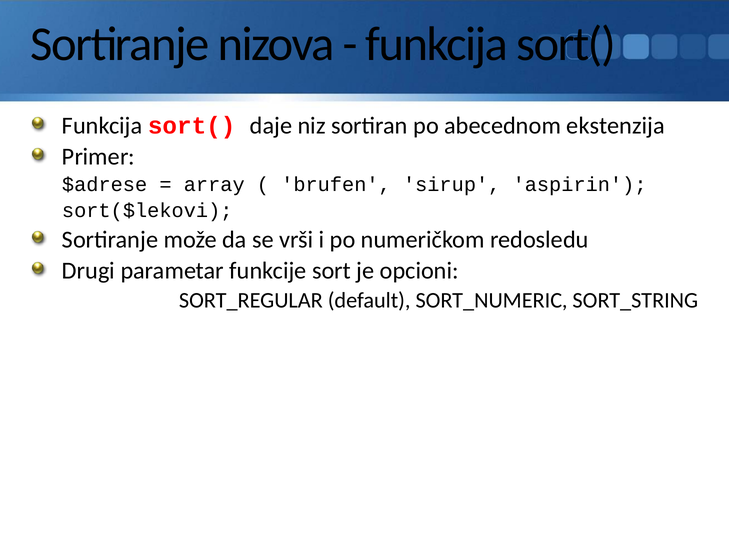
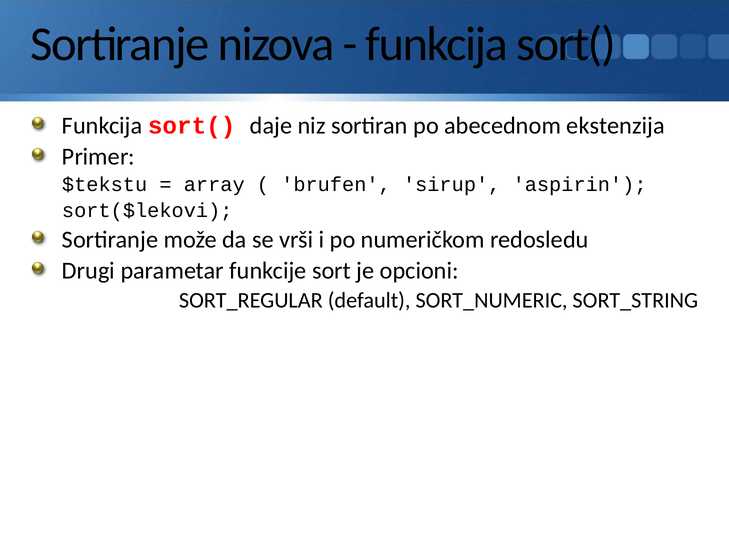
$adrese: $adrese -> $tekstu
